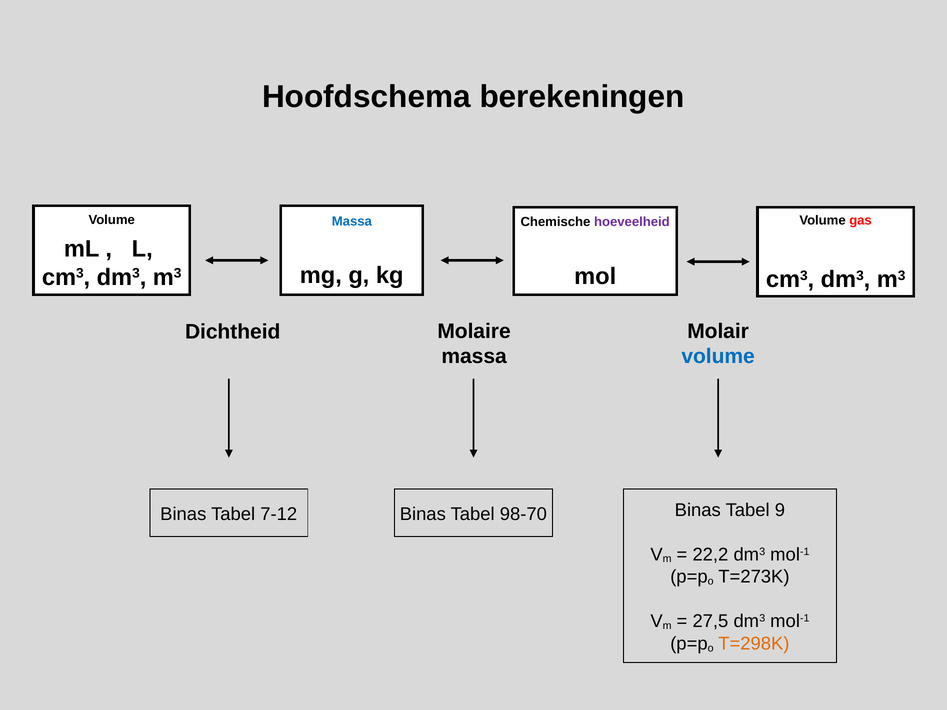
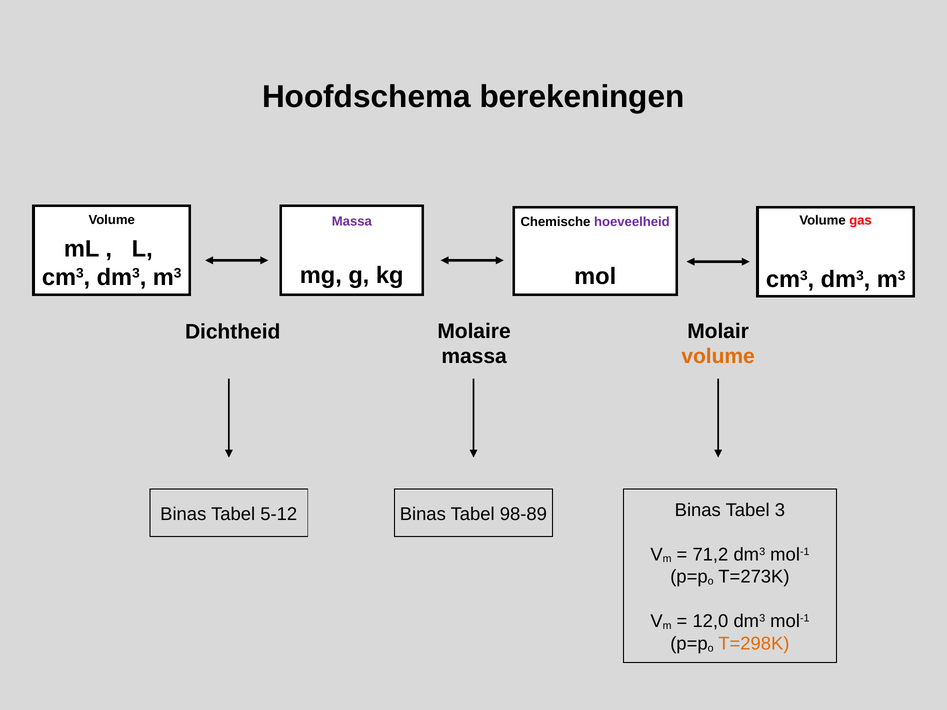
Massa at (352, 221) colour: blue -> purple
volume at (718, 357) colour: blue -> orange
7-12: 7-12 -> 5-12
98-70: 98-70 -> 98-89
9: 9 -> 3
22,2: 22,2 -> 71,2
27,5: 27,5 -> 12,0
